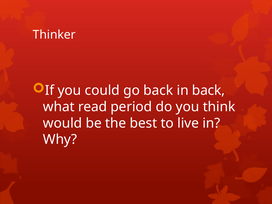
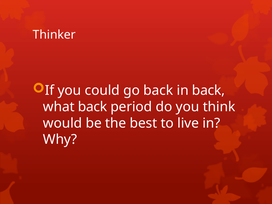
what read: read -> back
